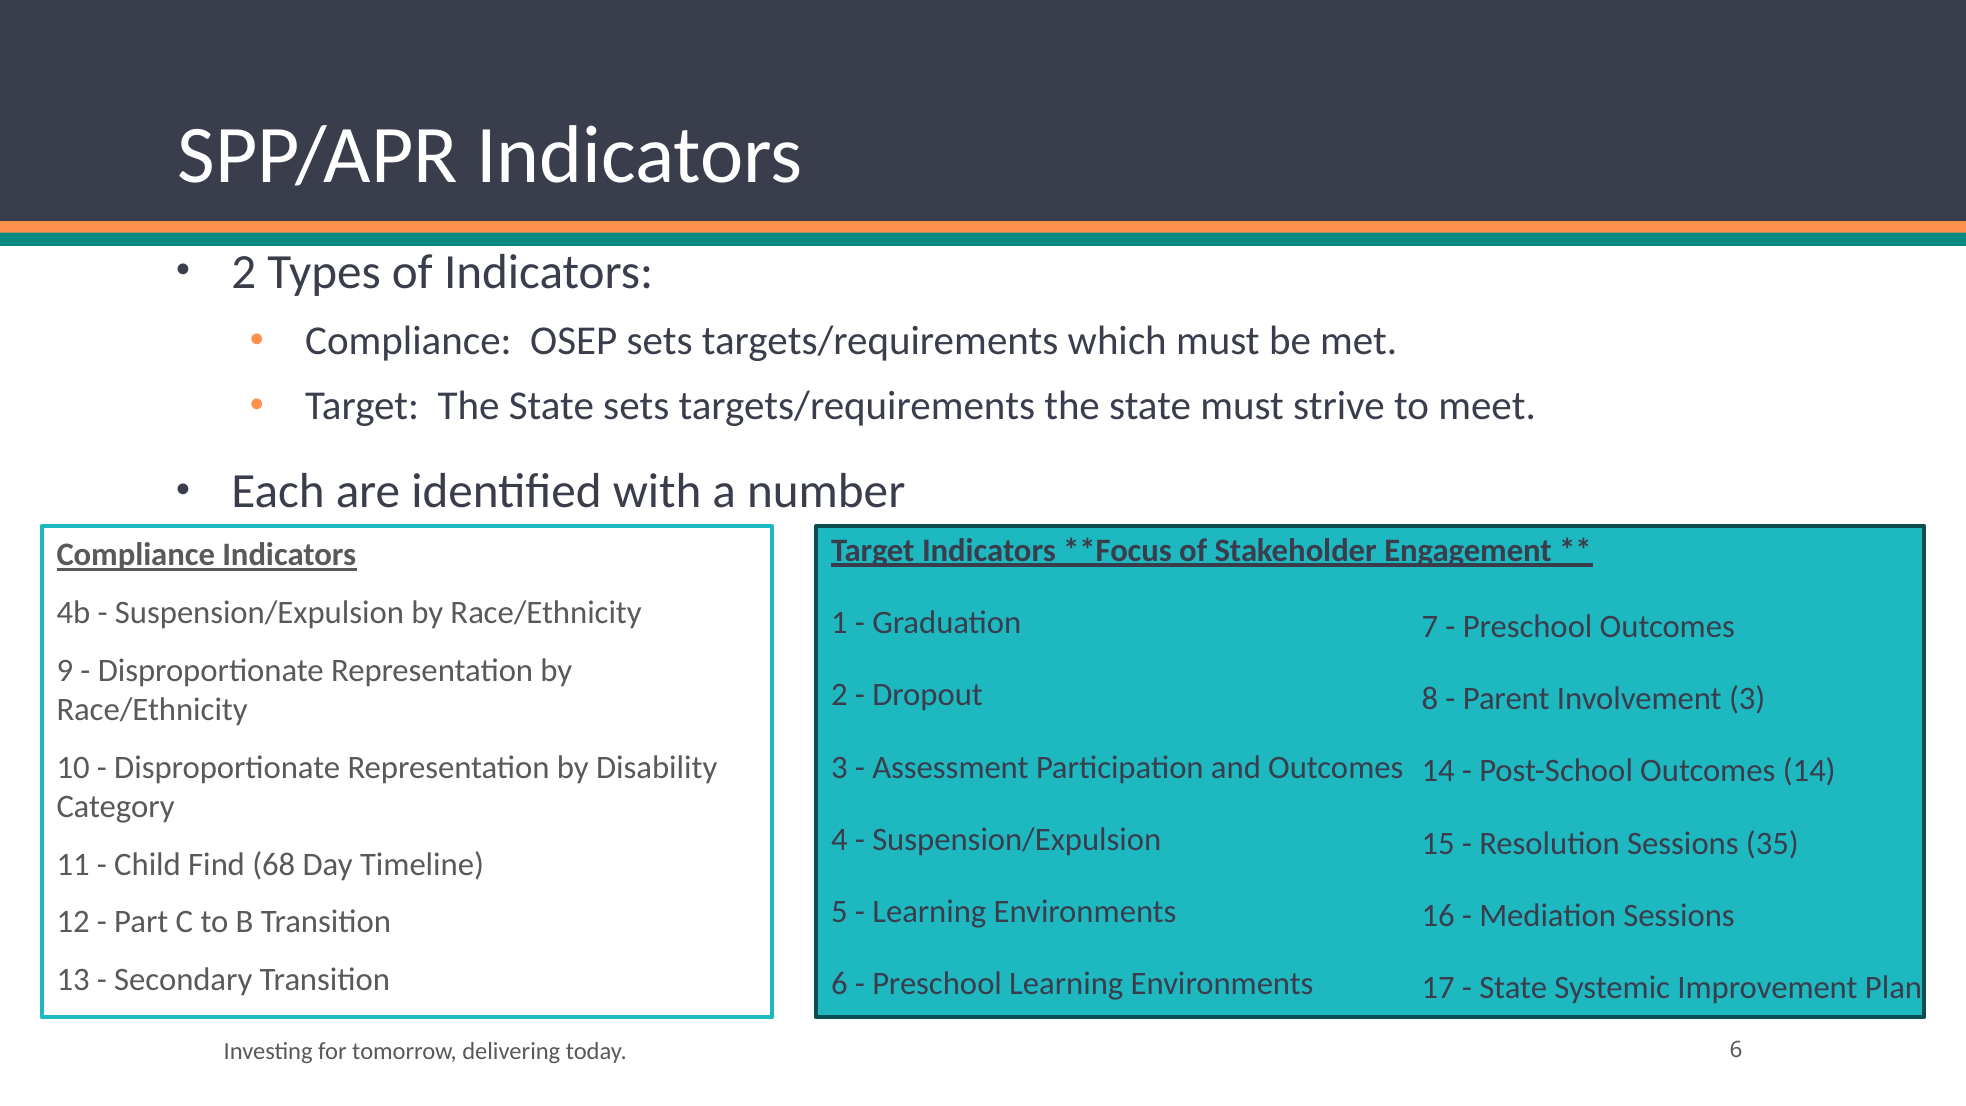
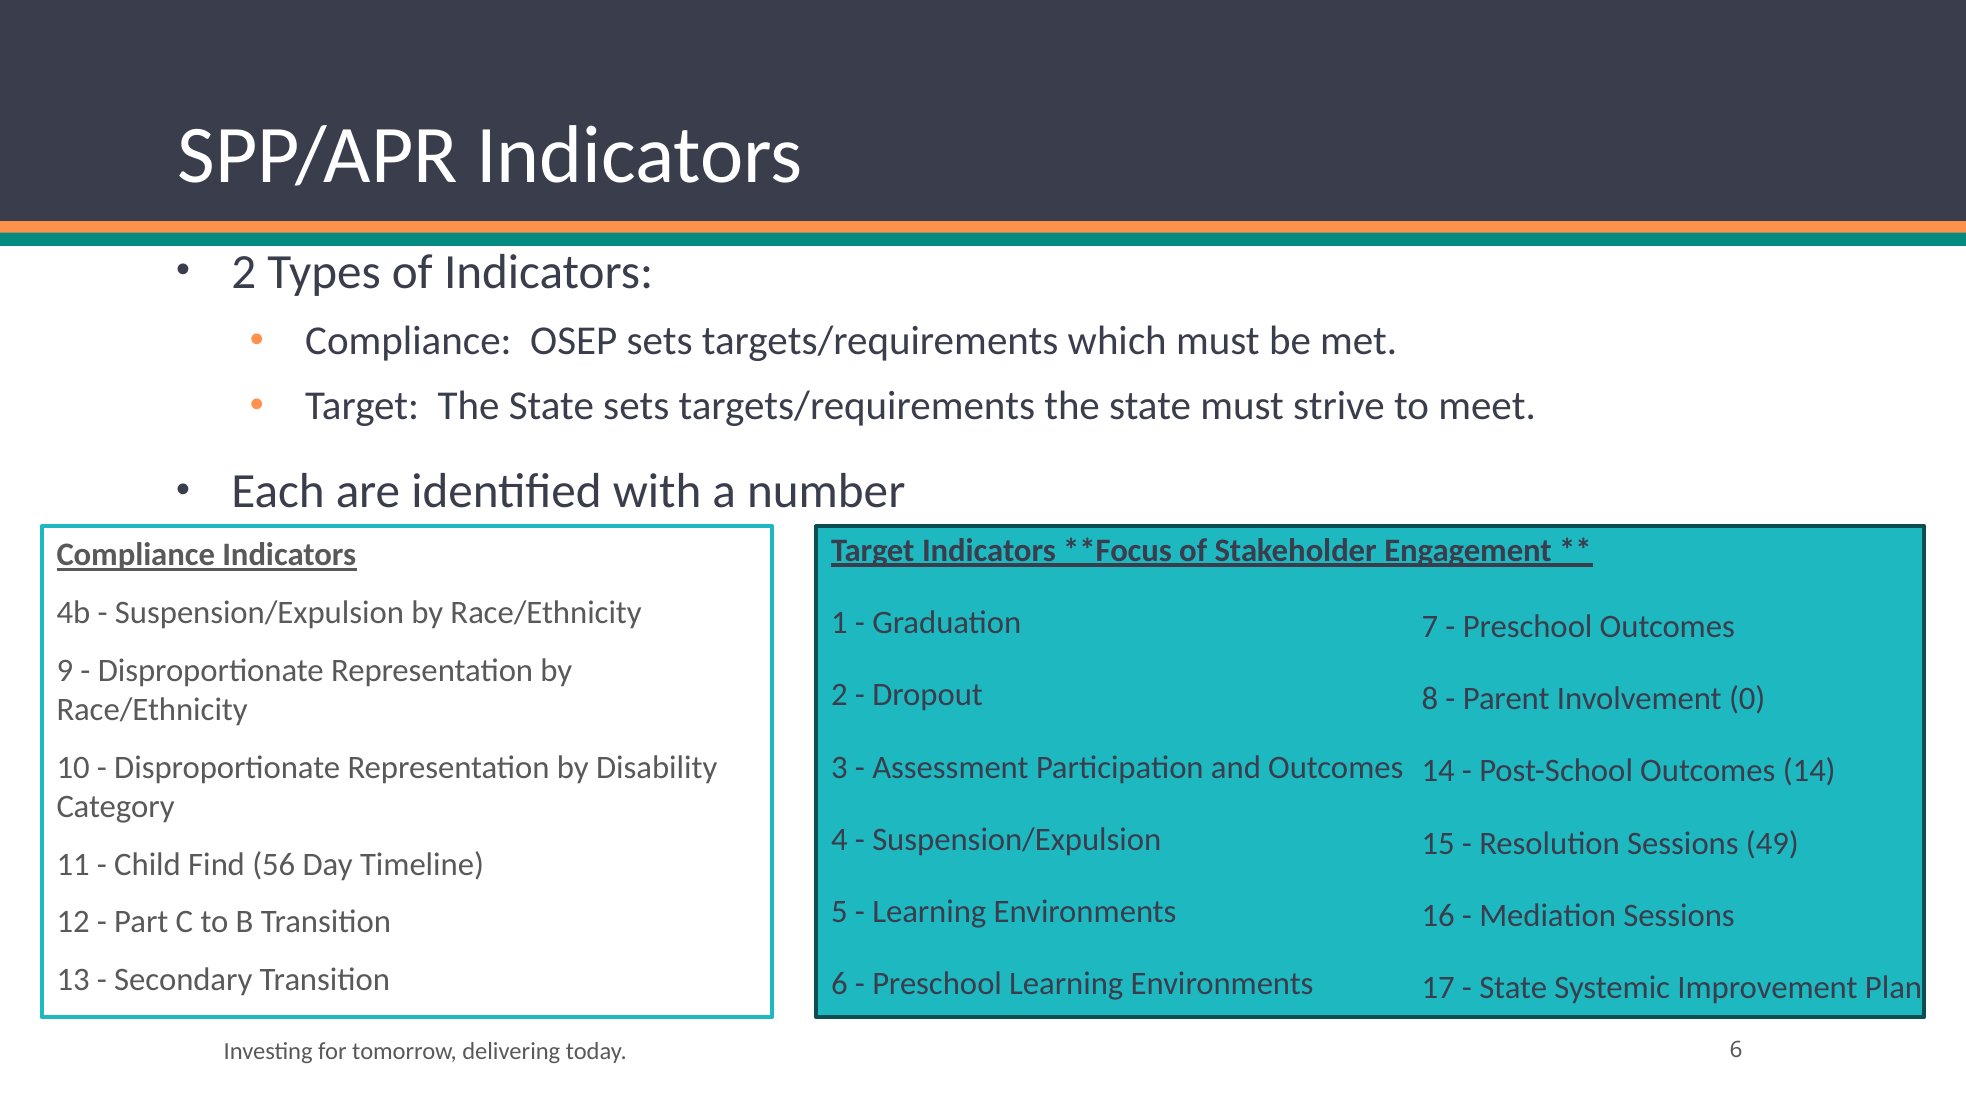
Involvement 3: 3 -> 0
35: 35 -> 49
68: 68 -> 56
